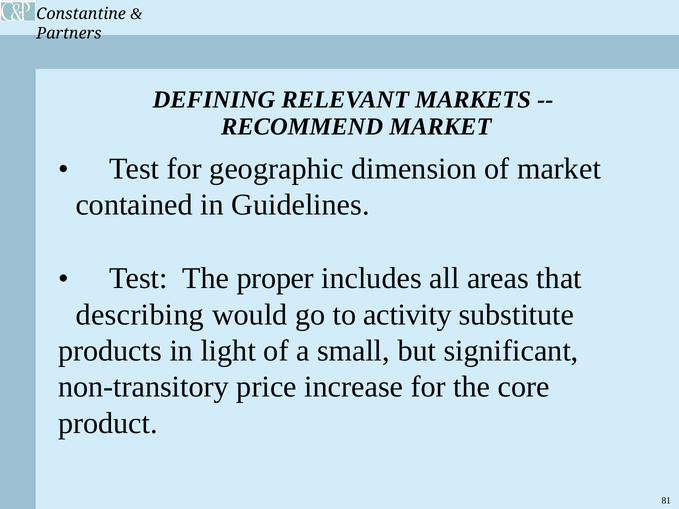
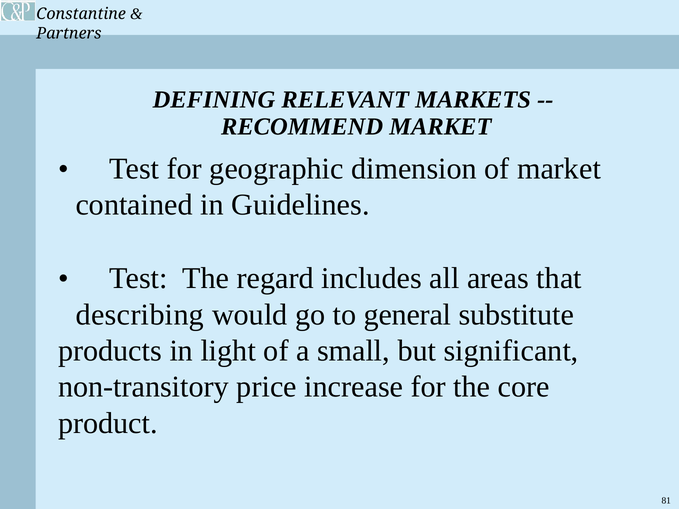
proper: proper -> regard
activity: activity -> general
